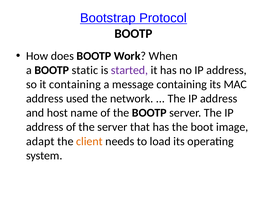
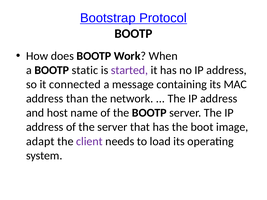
it containing: containing -> connected
used: used -> than
client colour: orange -> purple
